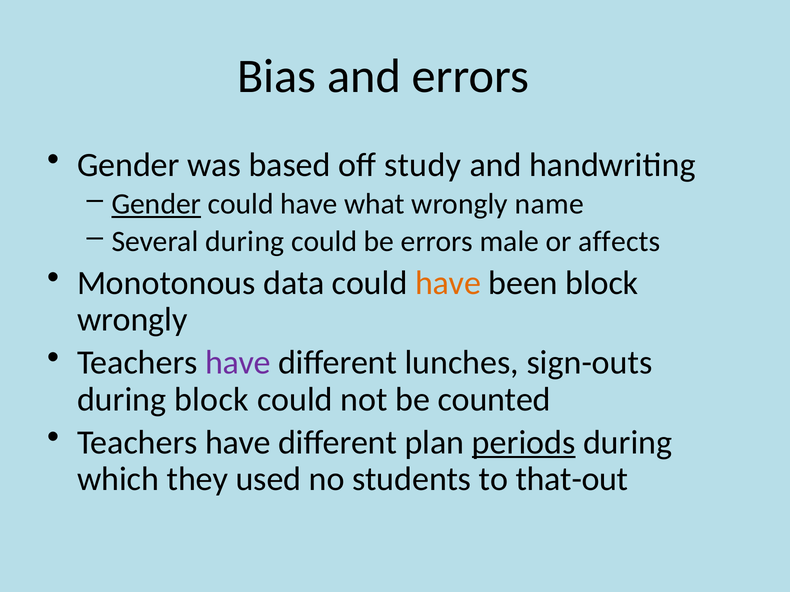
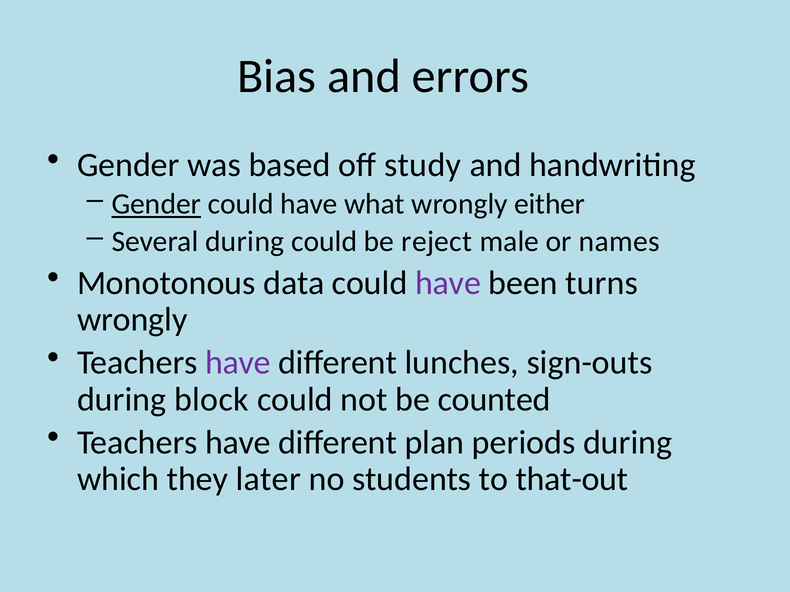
name: name -> either
be errors: errors -> reject
affects: affects -> names
have at (448, 283) colour: orange -> purple
been block: block -> turns
periods underline: present -> none
used: used -> later
